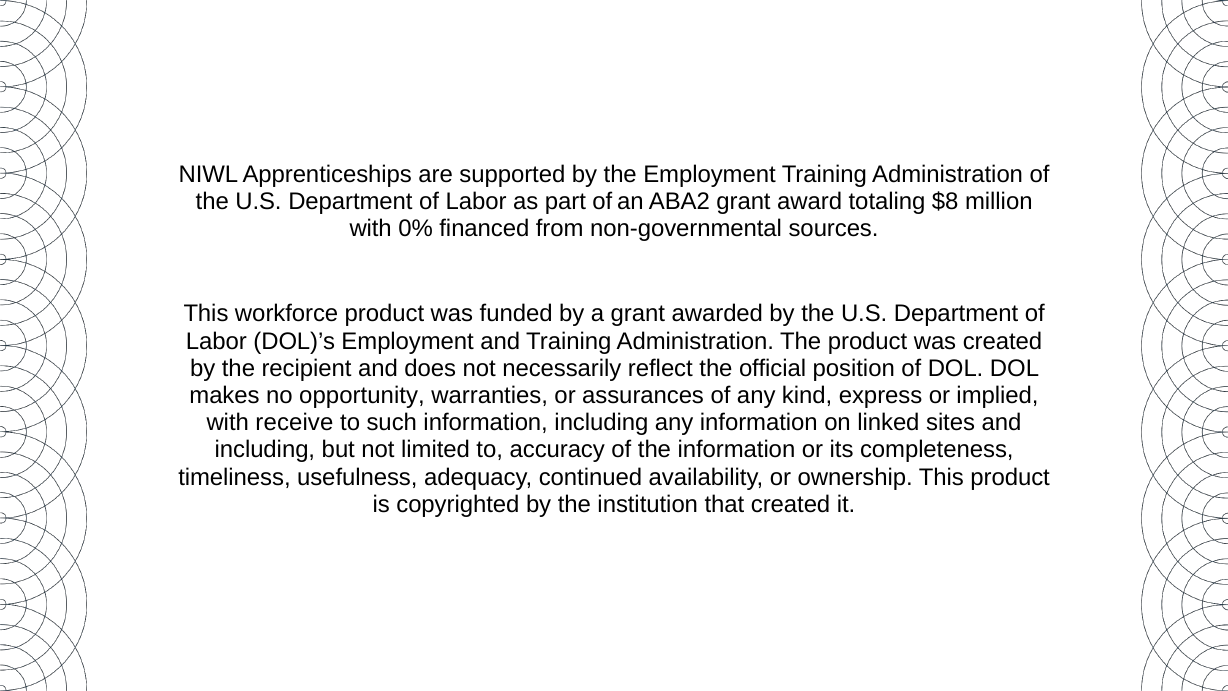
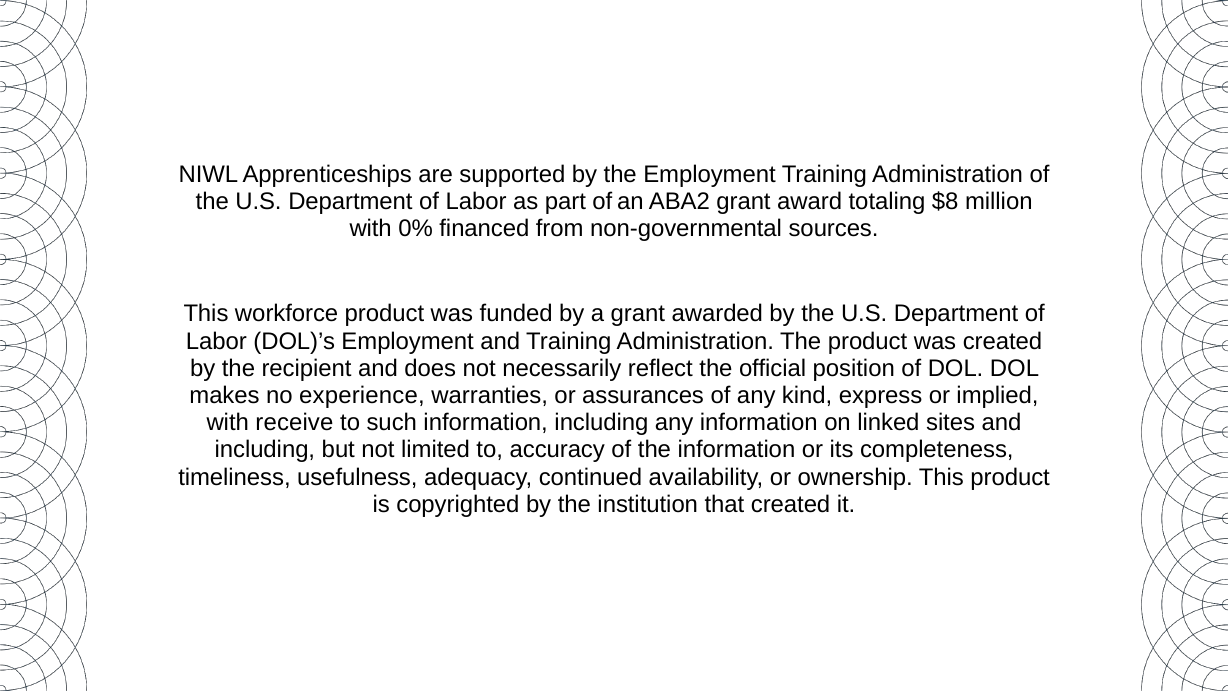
opportunity: opportunity -> experience
